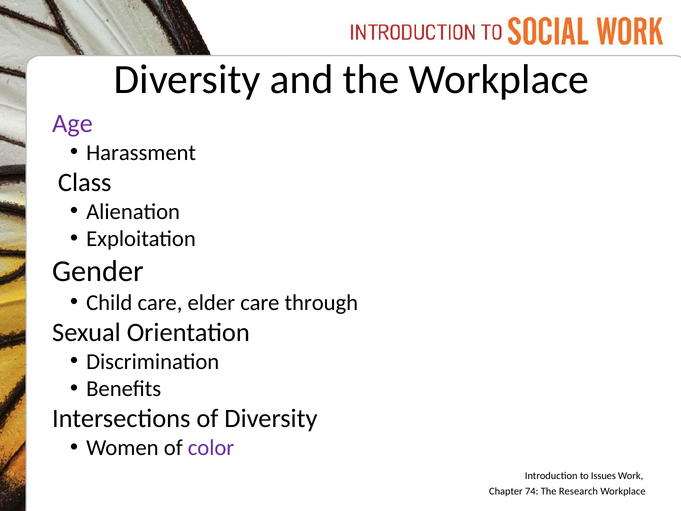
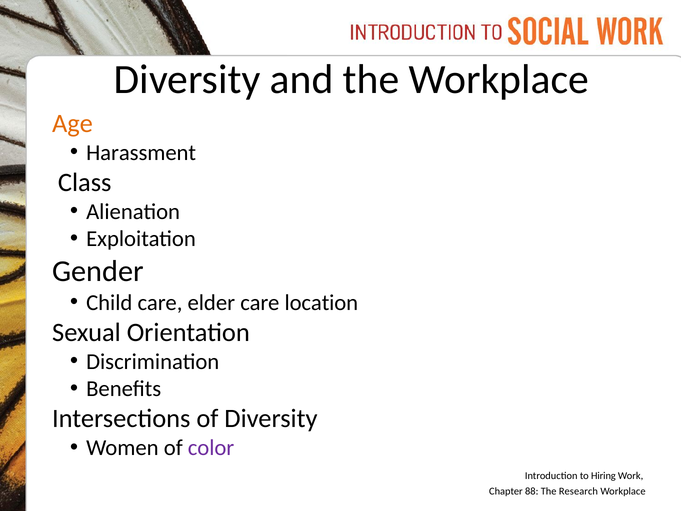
Age colour: purple -> orange
through: through -> location
Issues: Issues -> Hiring
74: 74 -> 88
